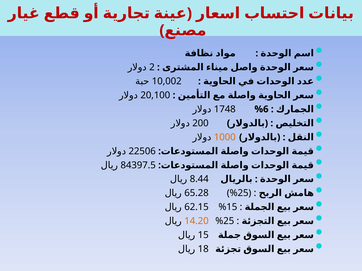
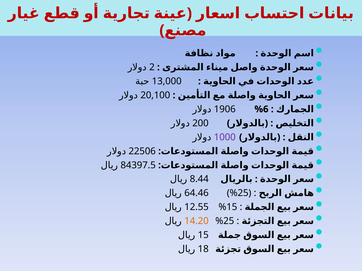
10,002: 10,002 -> 13,000
1748: 1748 -> 1906
1000 colour: orange -> purple
65.28: 65.28 -> 64.46
62.15: 62.15 -> 12.55
